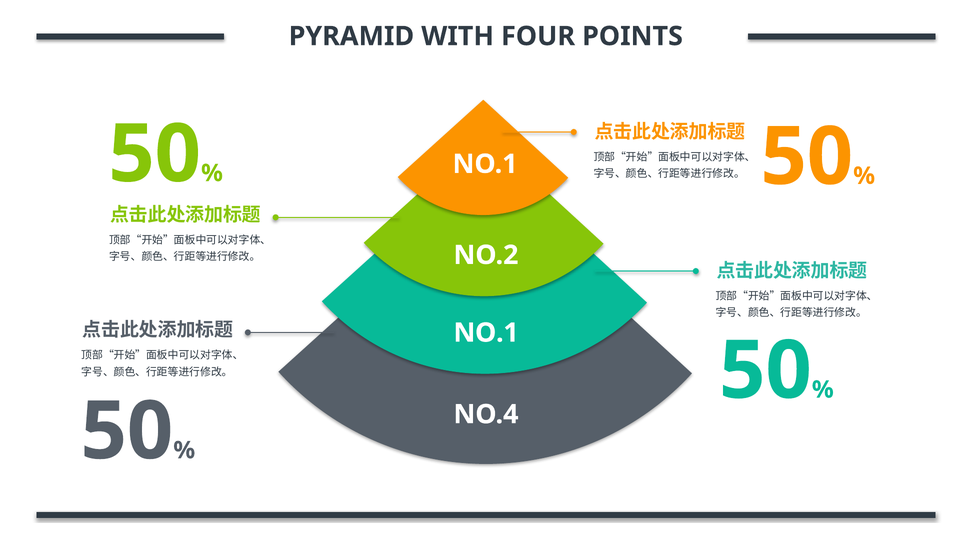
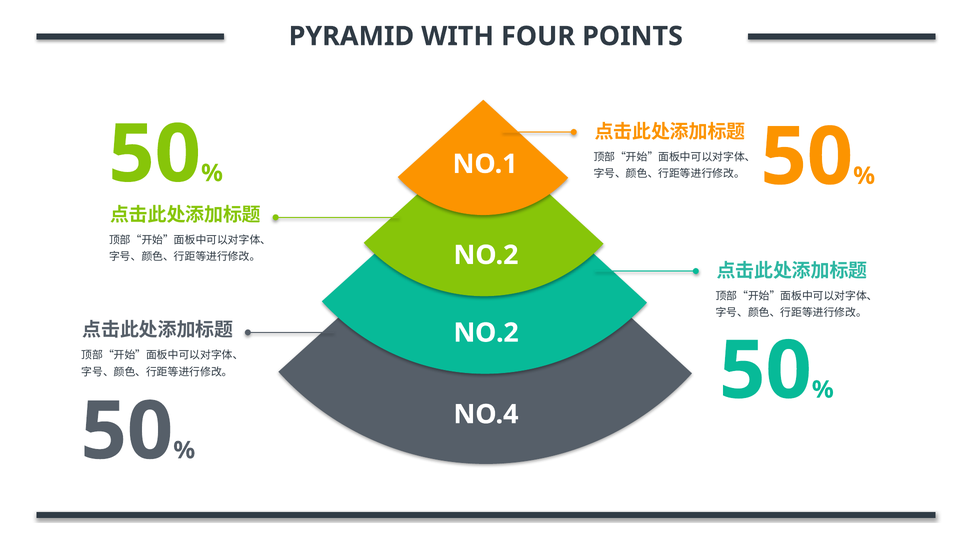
NO.1 at (486, 333): NO.1 -> NO.2
